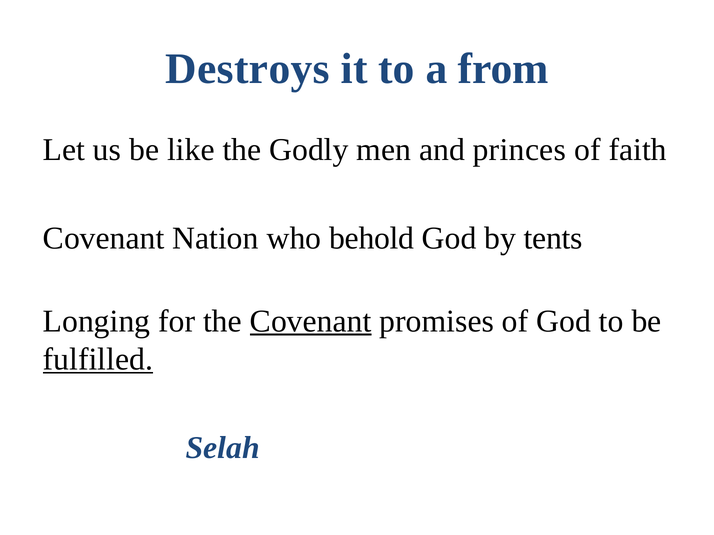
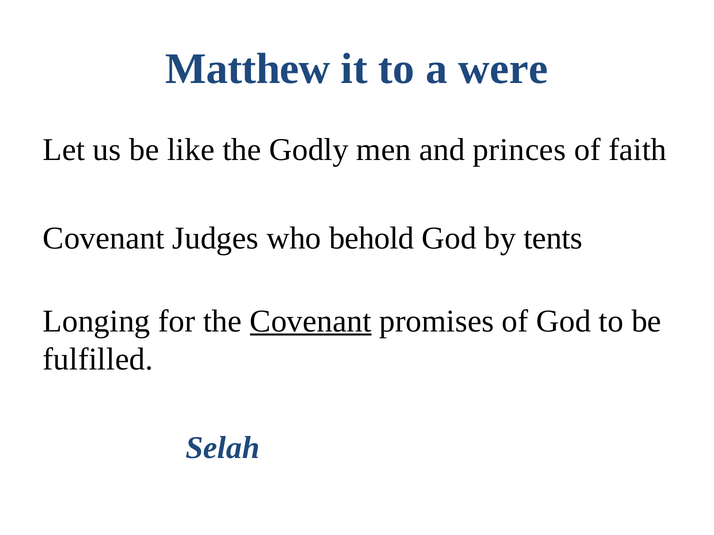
Destroys: Destroys -> Matthew
from: from -> were
Nation: Nation -> Judges
fulfilled underline: present -> none
